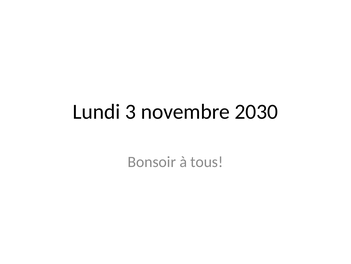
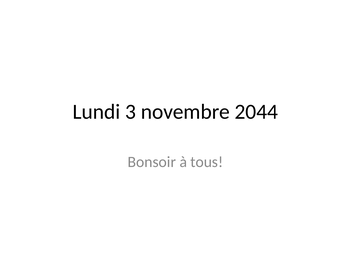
2030: 2030 -> 2044
